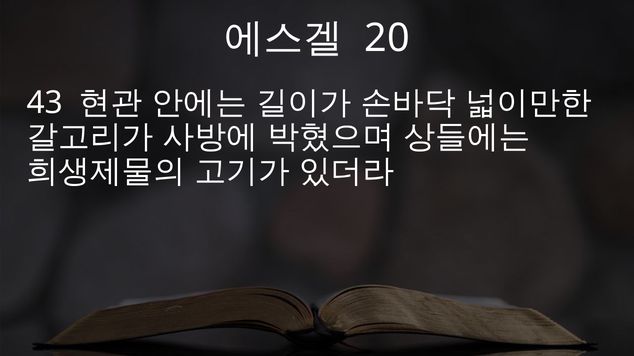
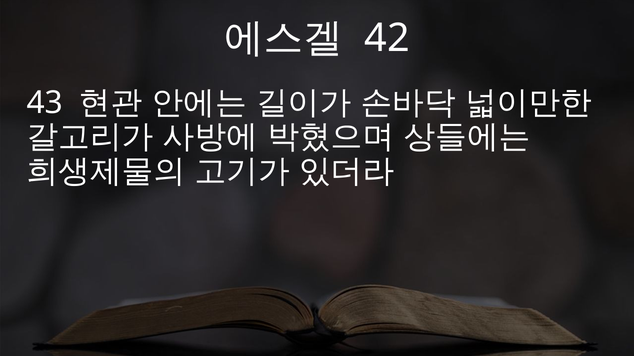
20: 20 -> 42
